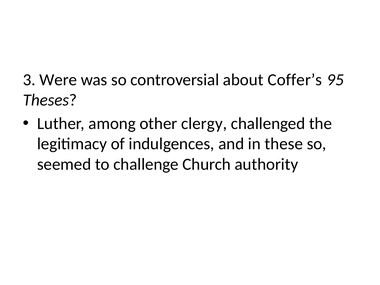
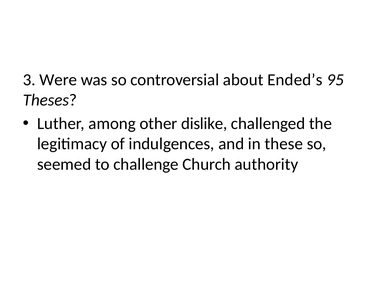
Coffer’s: Coffer’s -> Ended’s
clergy: clergy -> dislike
